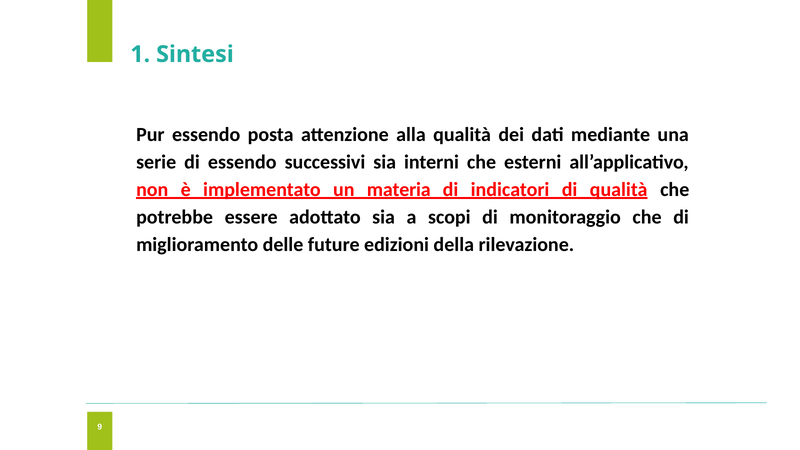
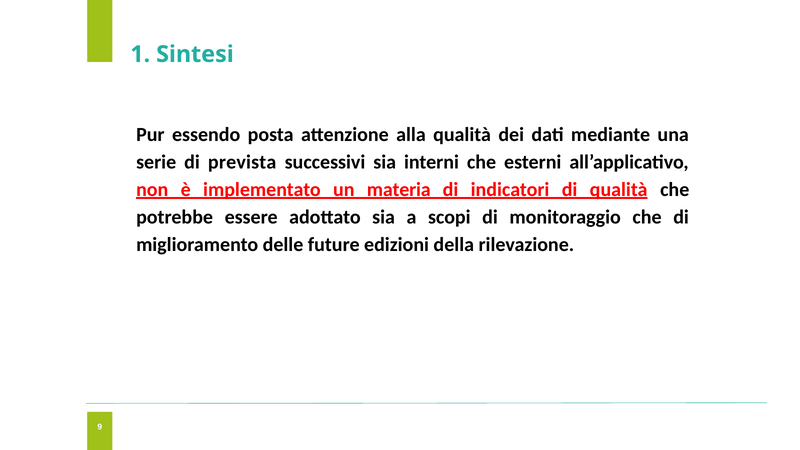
di essendo: essendo -> prevista
